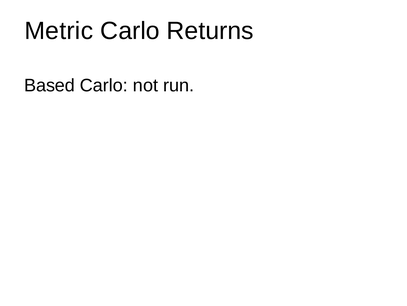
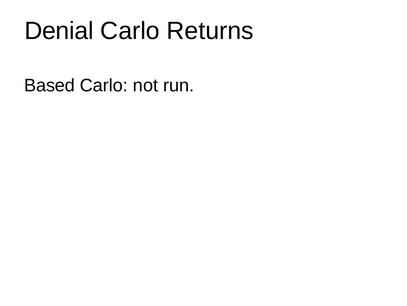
Metric: Metric -> Denial
